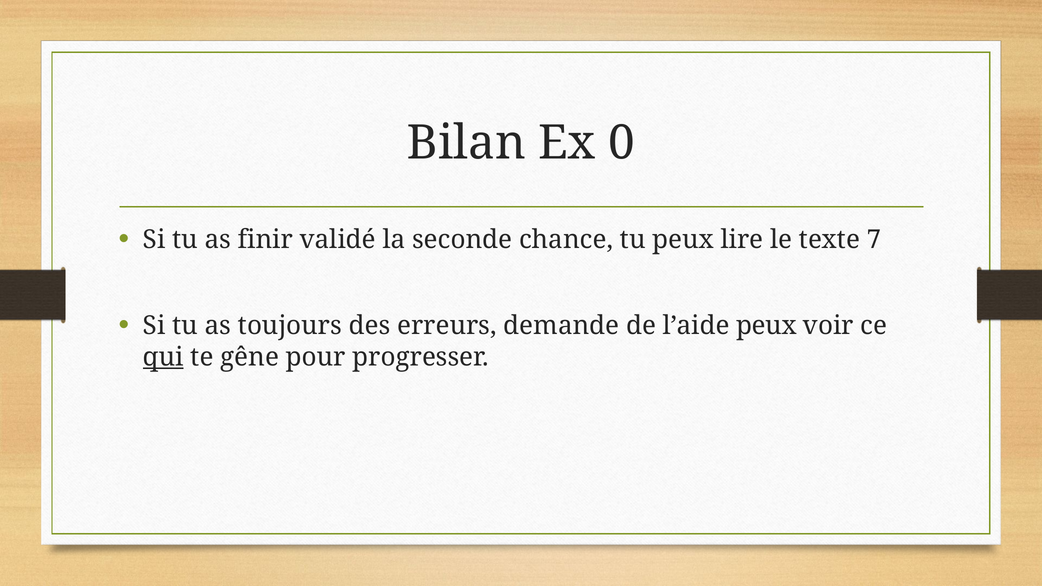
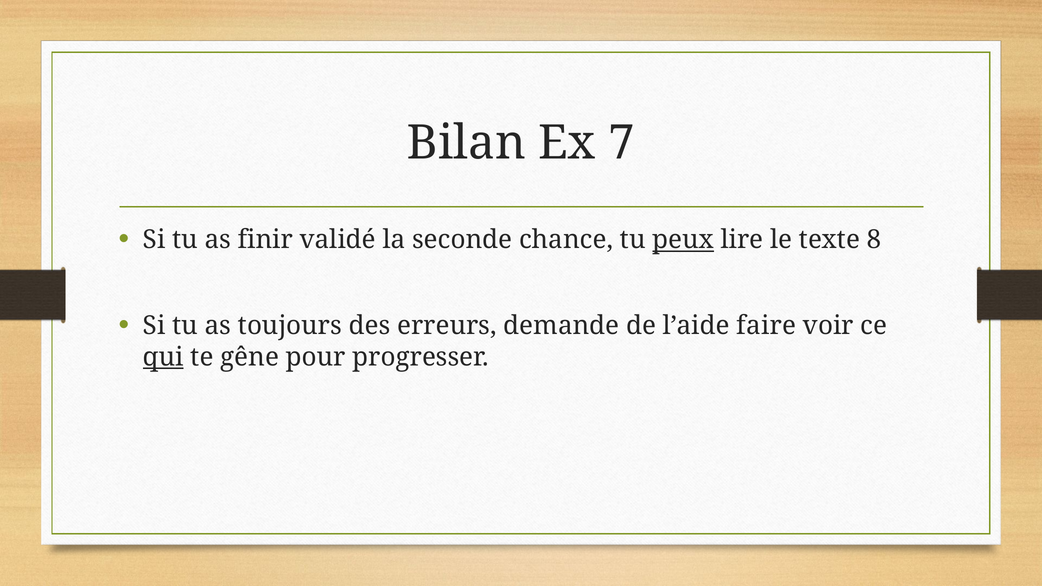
0: 0 -> 7
peux at (683, 240) underline: none -> present
7: 7 -> 8
l’aide peux: peux -> faire
